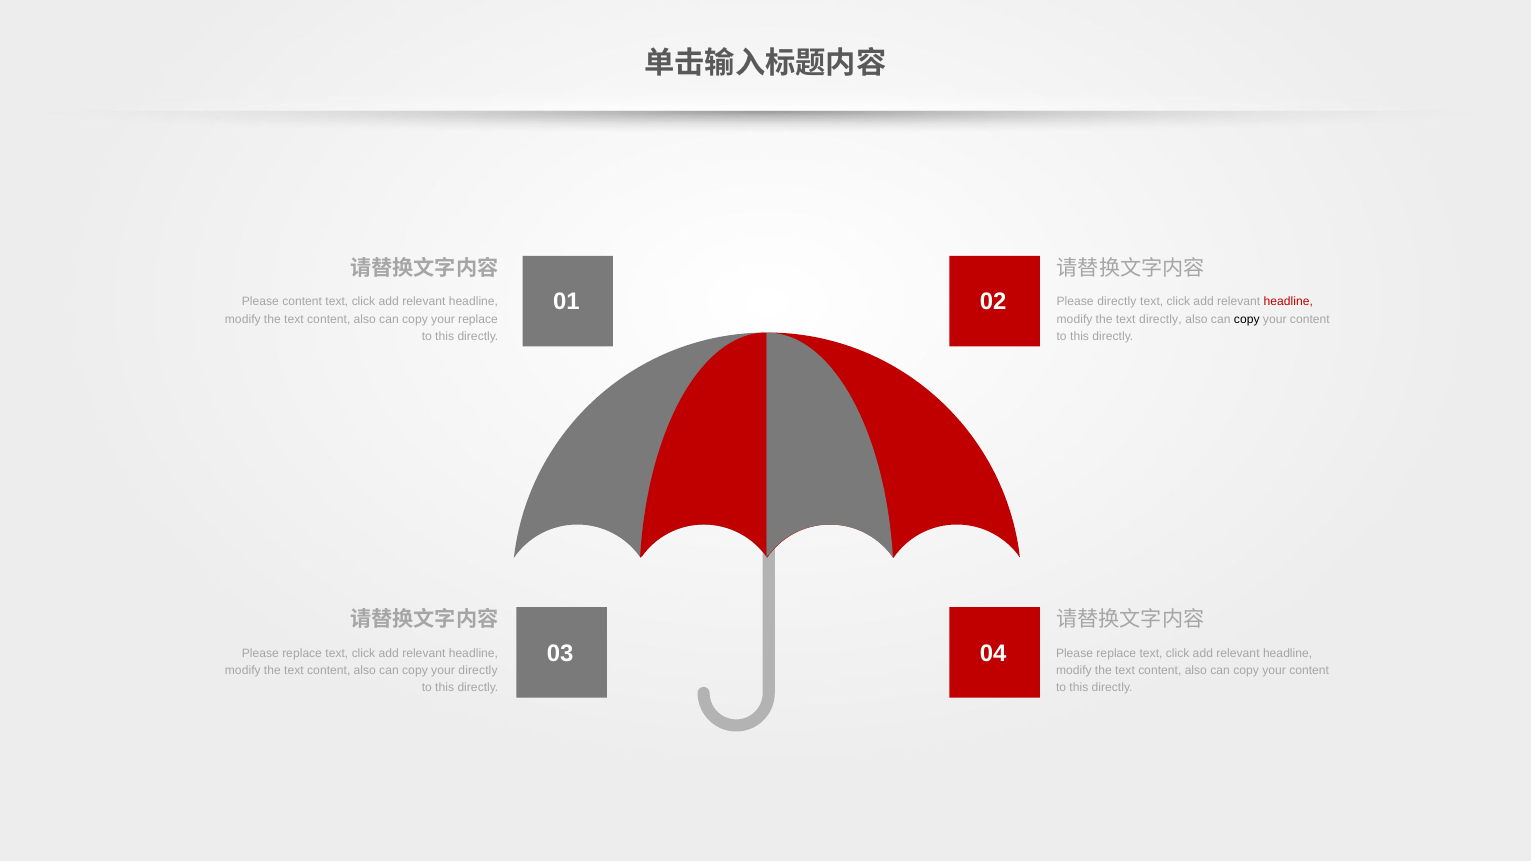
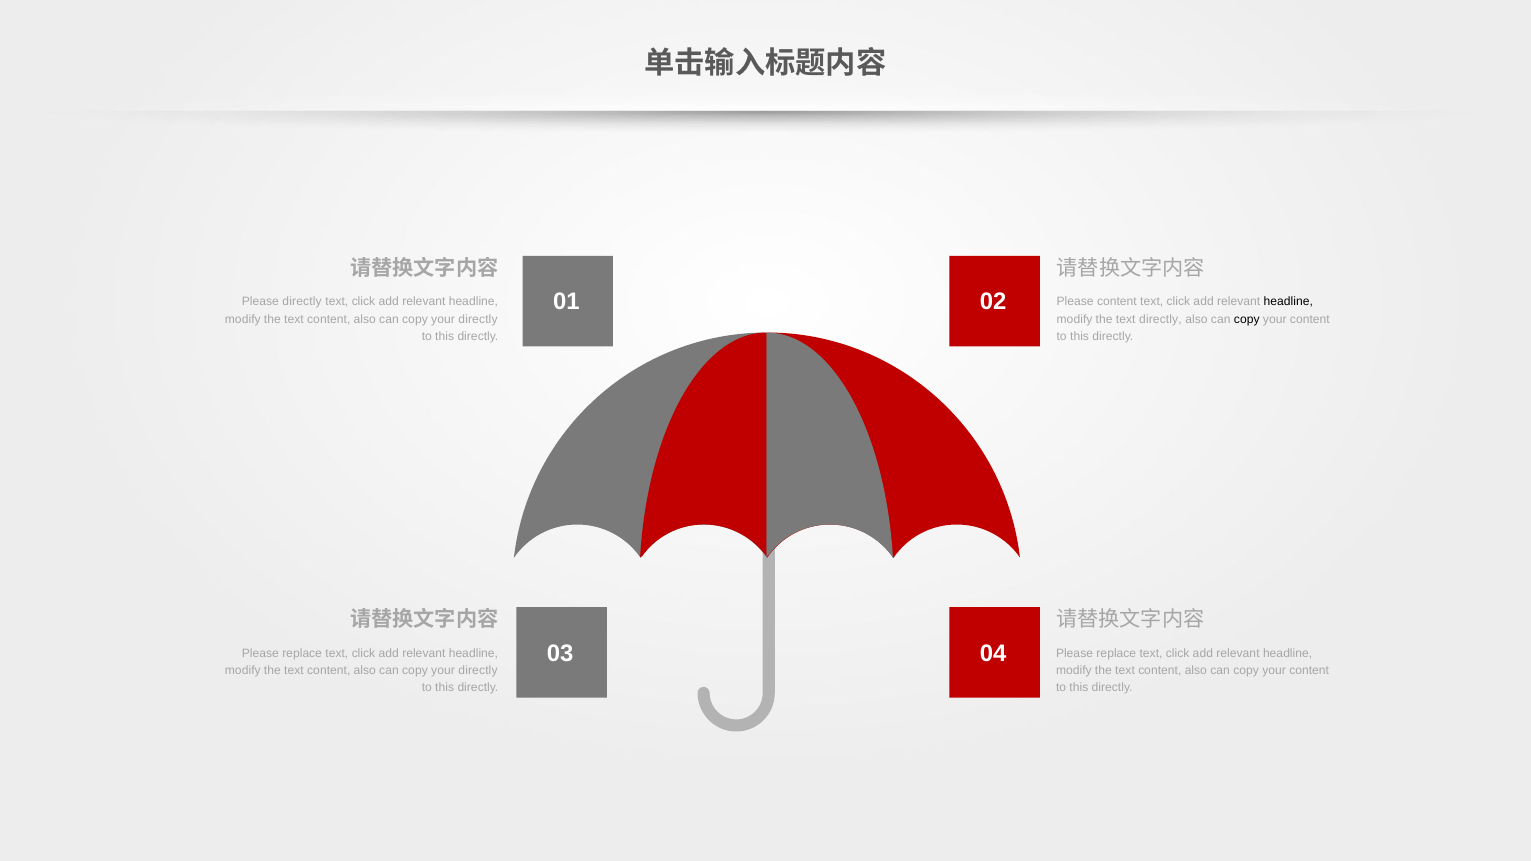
Please content: content -> directly
Please directly: directly -> content
headline at (1288, 302) colour: red -> black
replace at (478, 319): replace -> directly
